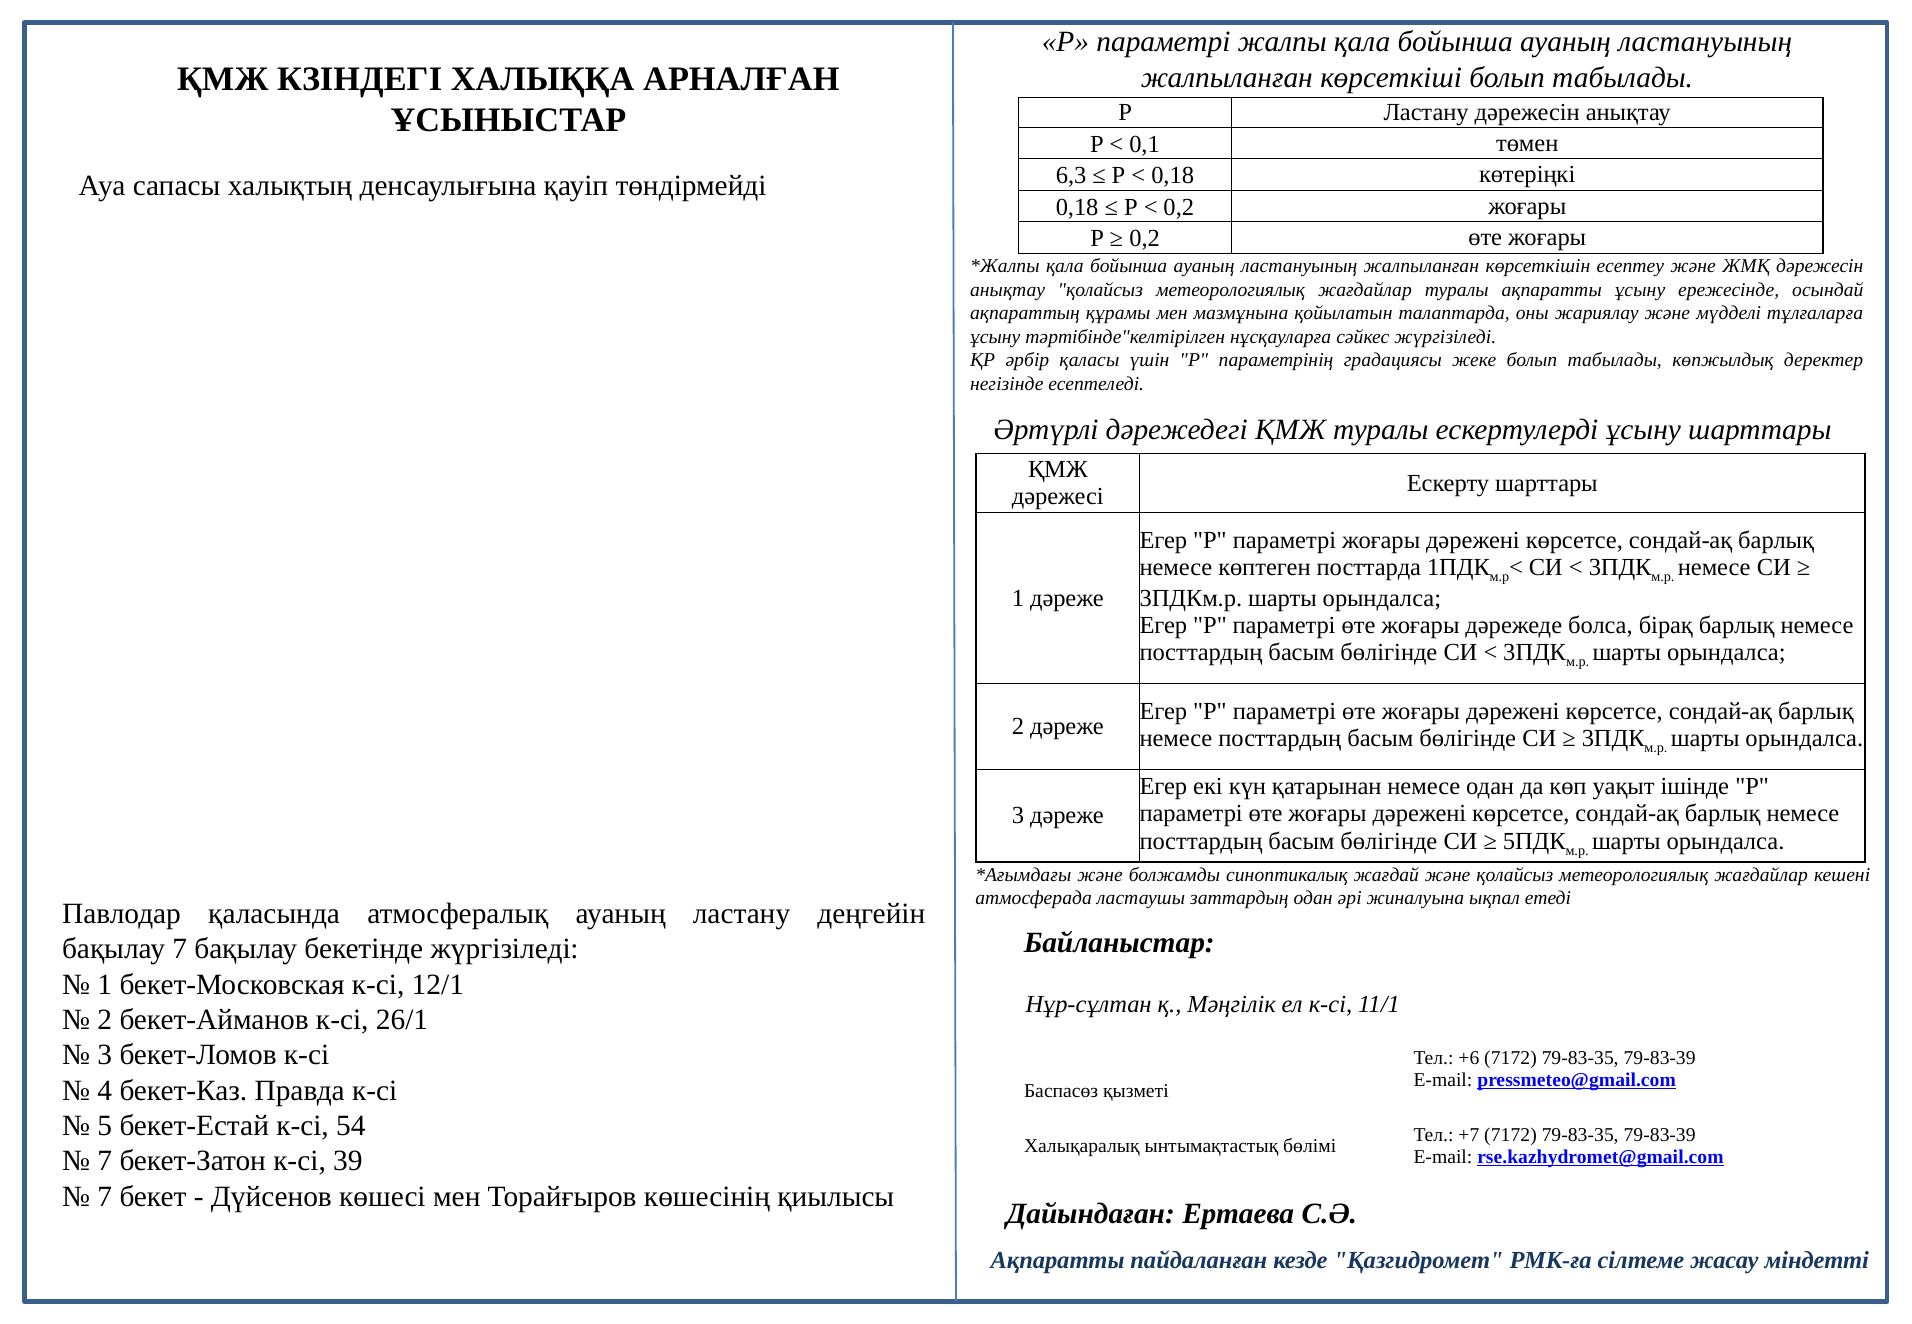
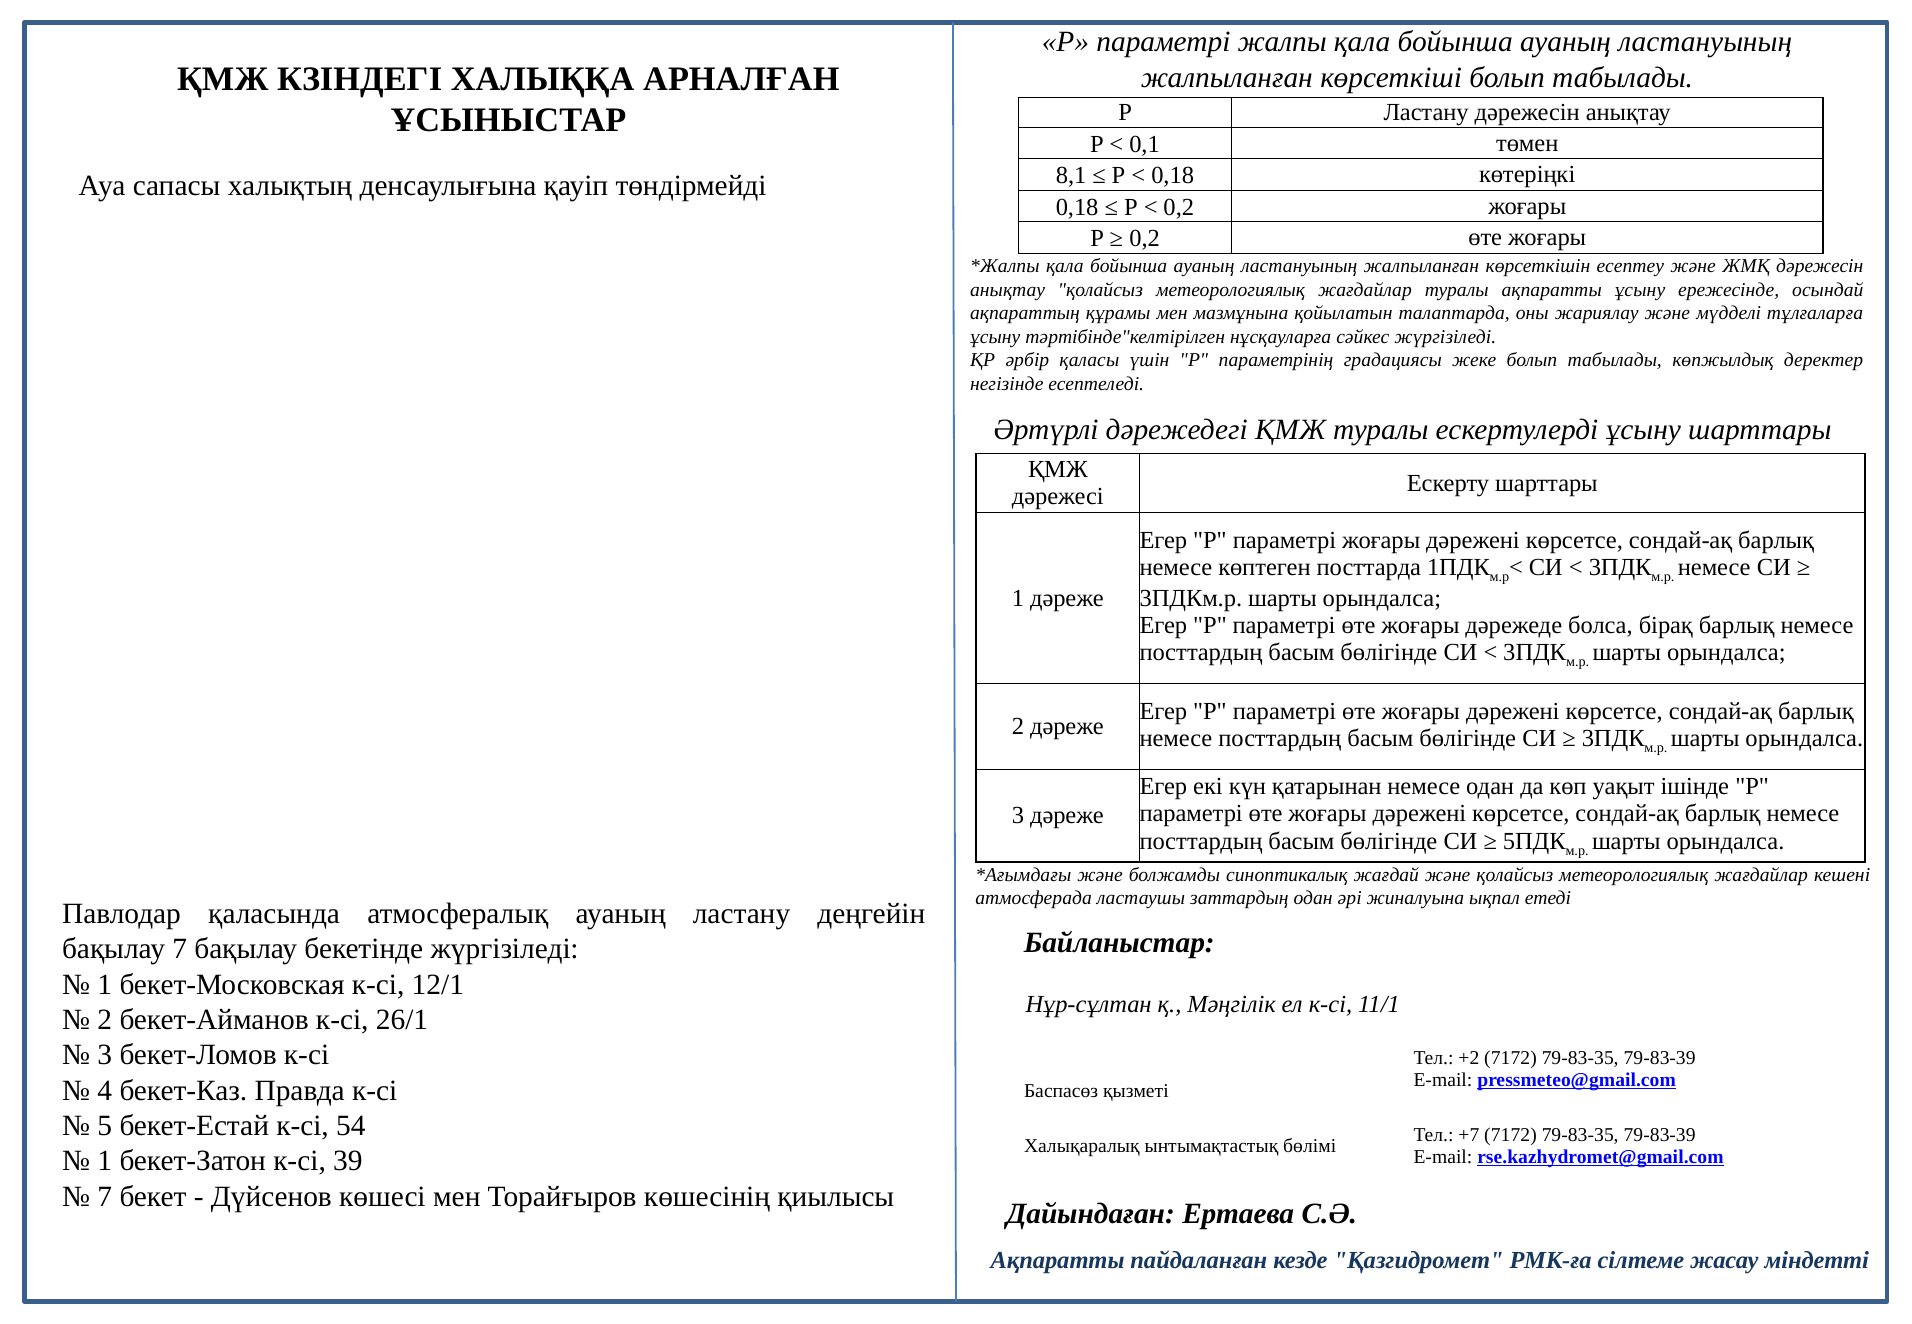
6,3: 6,3 -> 8,1
+6: +6 -> +2
7 at (105, 1161): 7 -> 1
